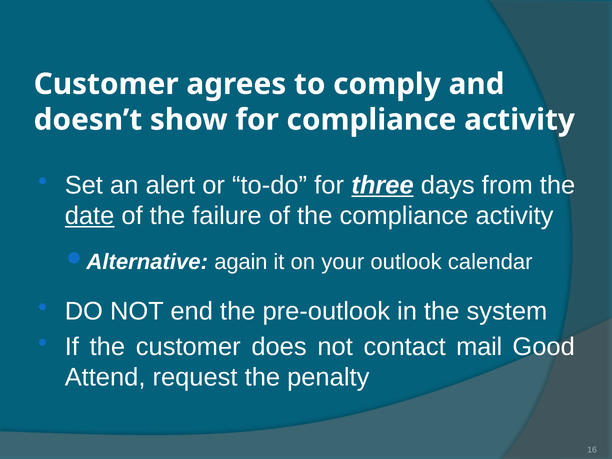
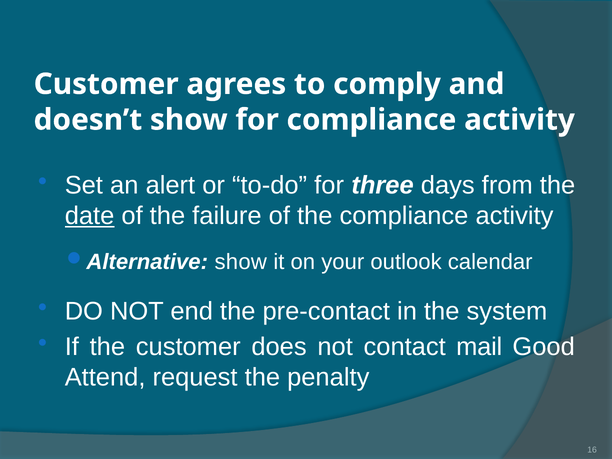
three underline: present -> none
again at (241, 262): again -> show
pre-outlook: pre-outlook -> pre-contact
